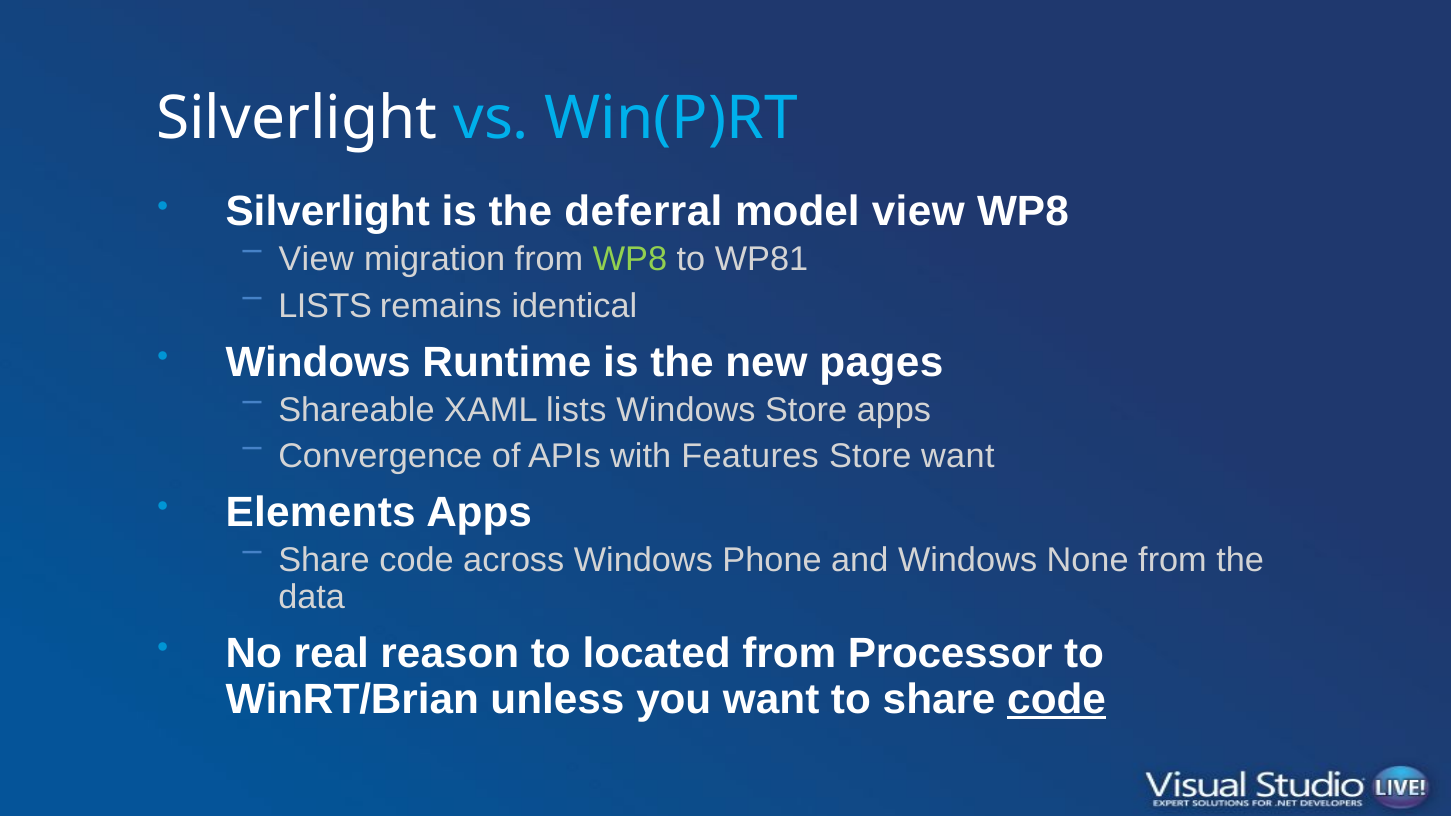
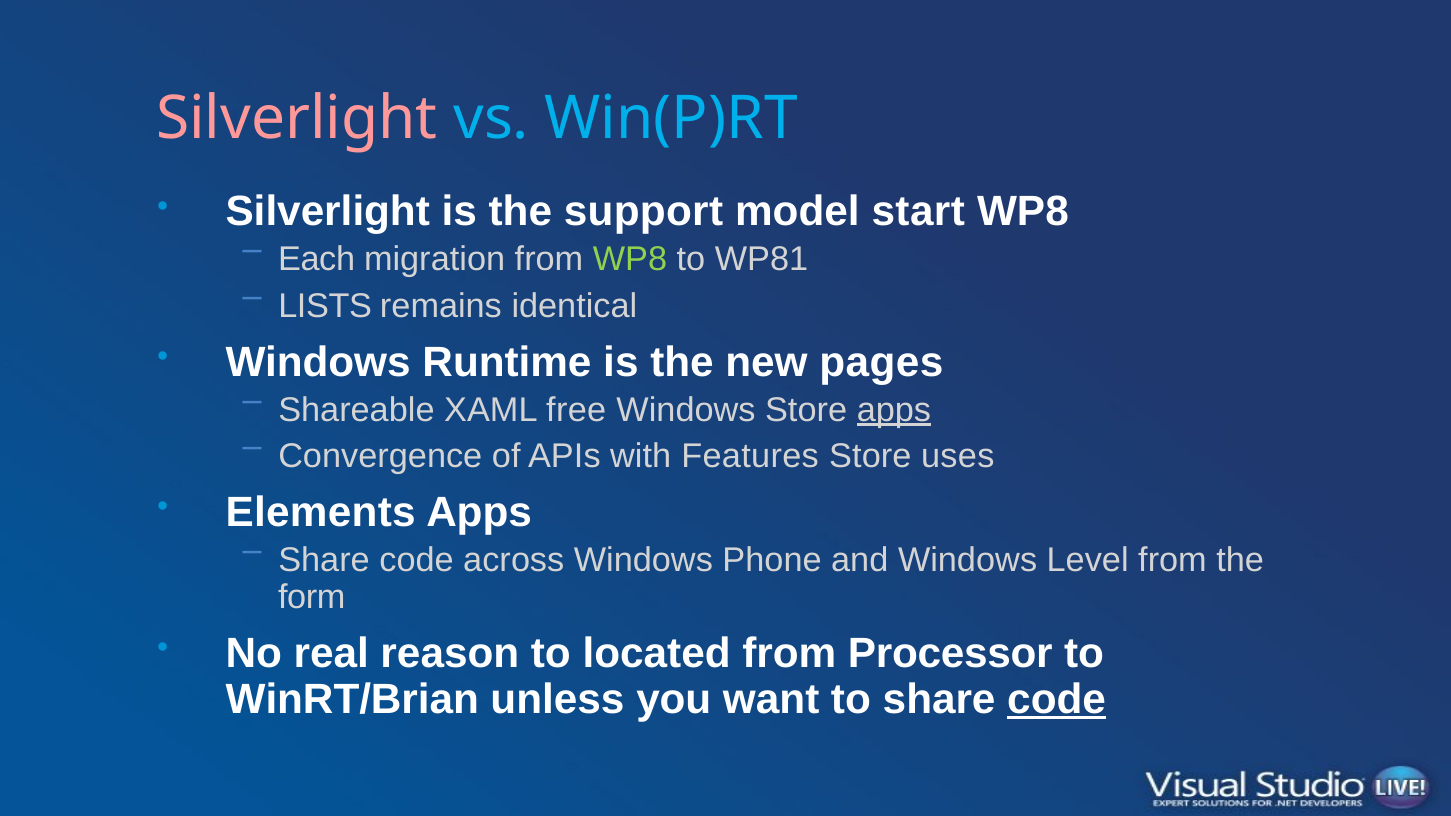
Silverlight at (297, 118) colour: white -> pink
deferral: deferral -> support
model view: view -> start
View at (316, 259): View -> Each
XAML lists: lists -> free
apps at (894, 410) underline: none -> present
Store want: want -> uses
None: None -> Level
data: data -> form
